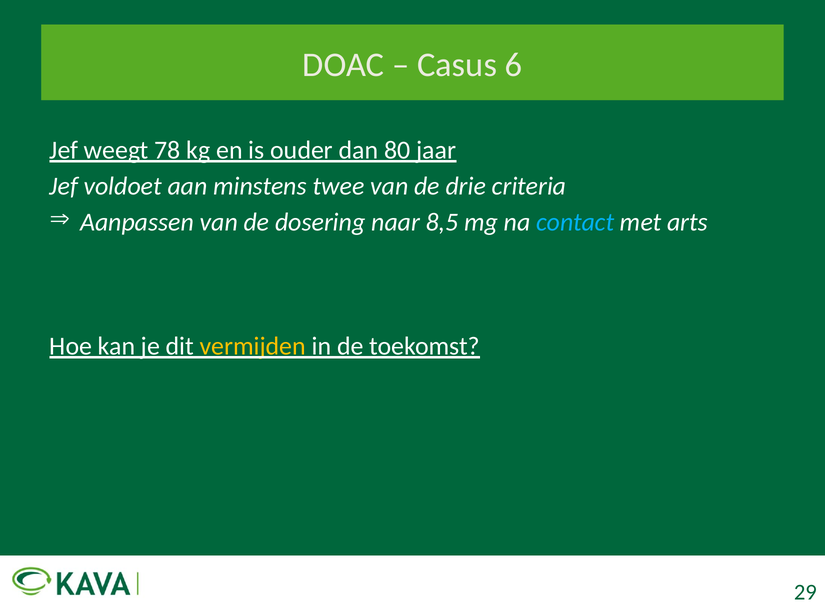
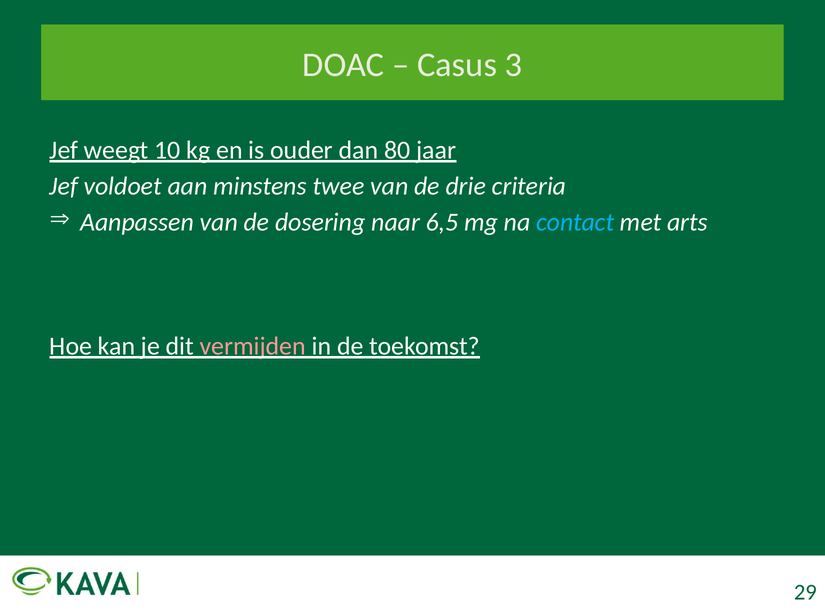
6: 6 -> 3
78: 78 -> 10
8,5: 8,5 -> 6,5
vermijden colour: yellow -> pink
